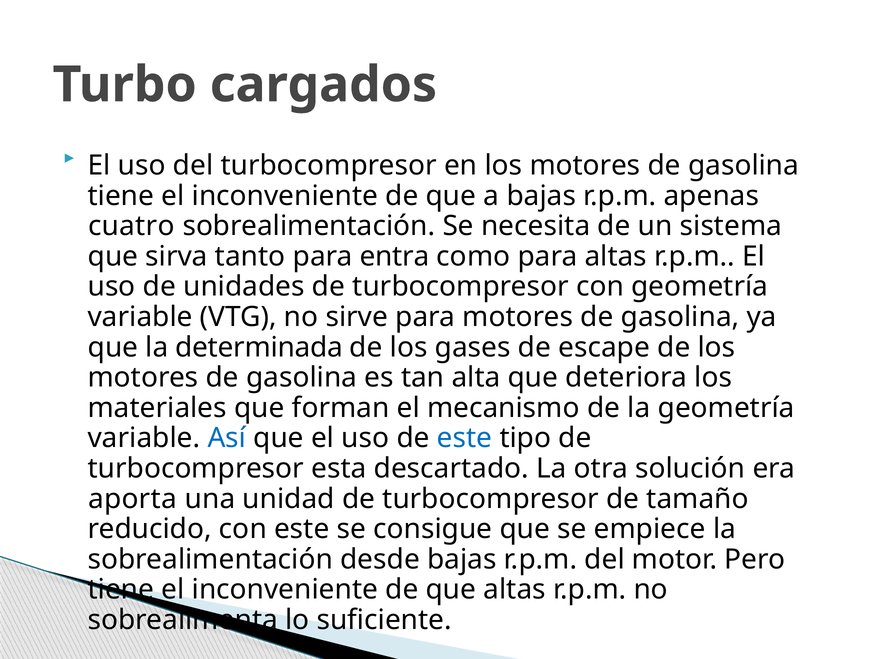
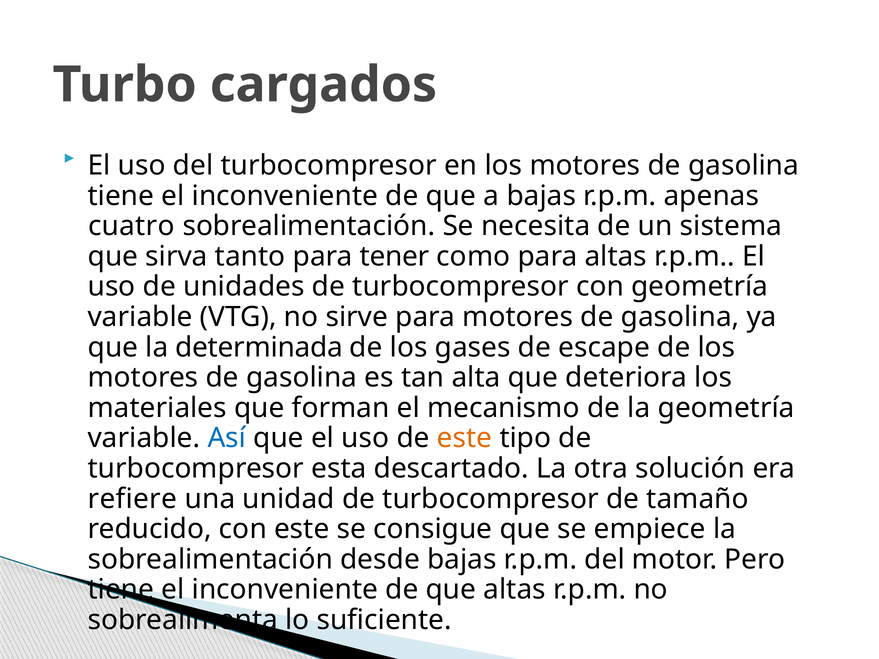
entra: entra -> tener
este at (465, 438) colour: blue -> orange
aporta: aporta -> refiere
